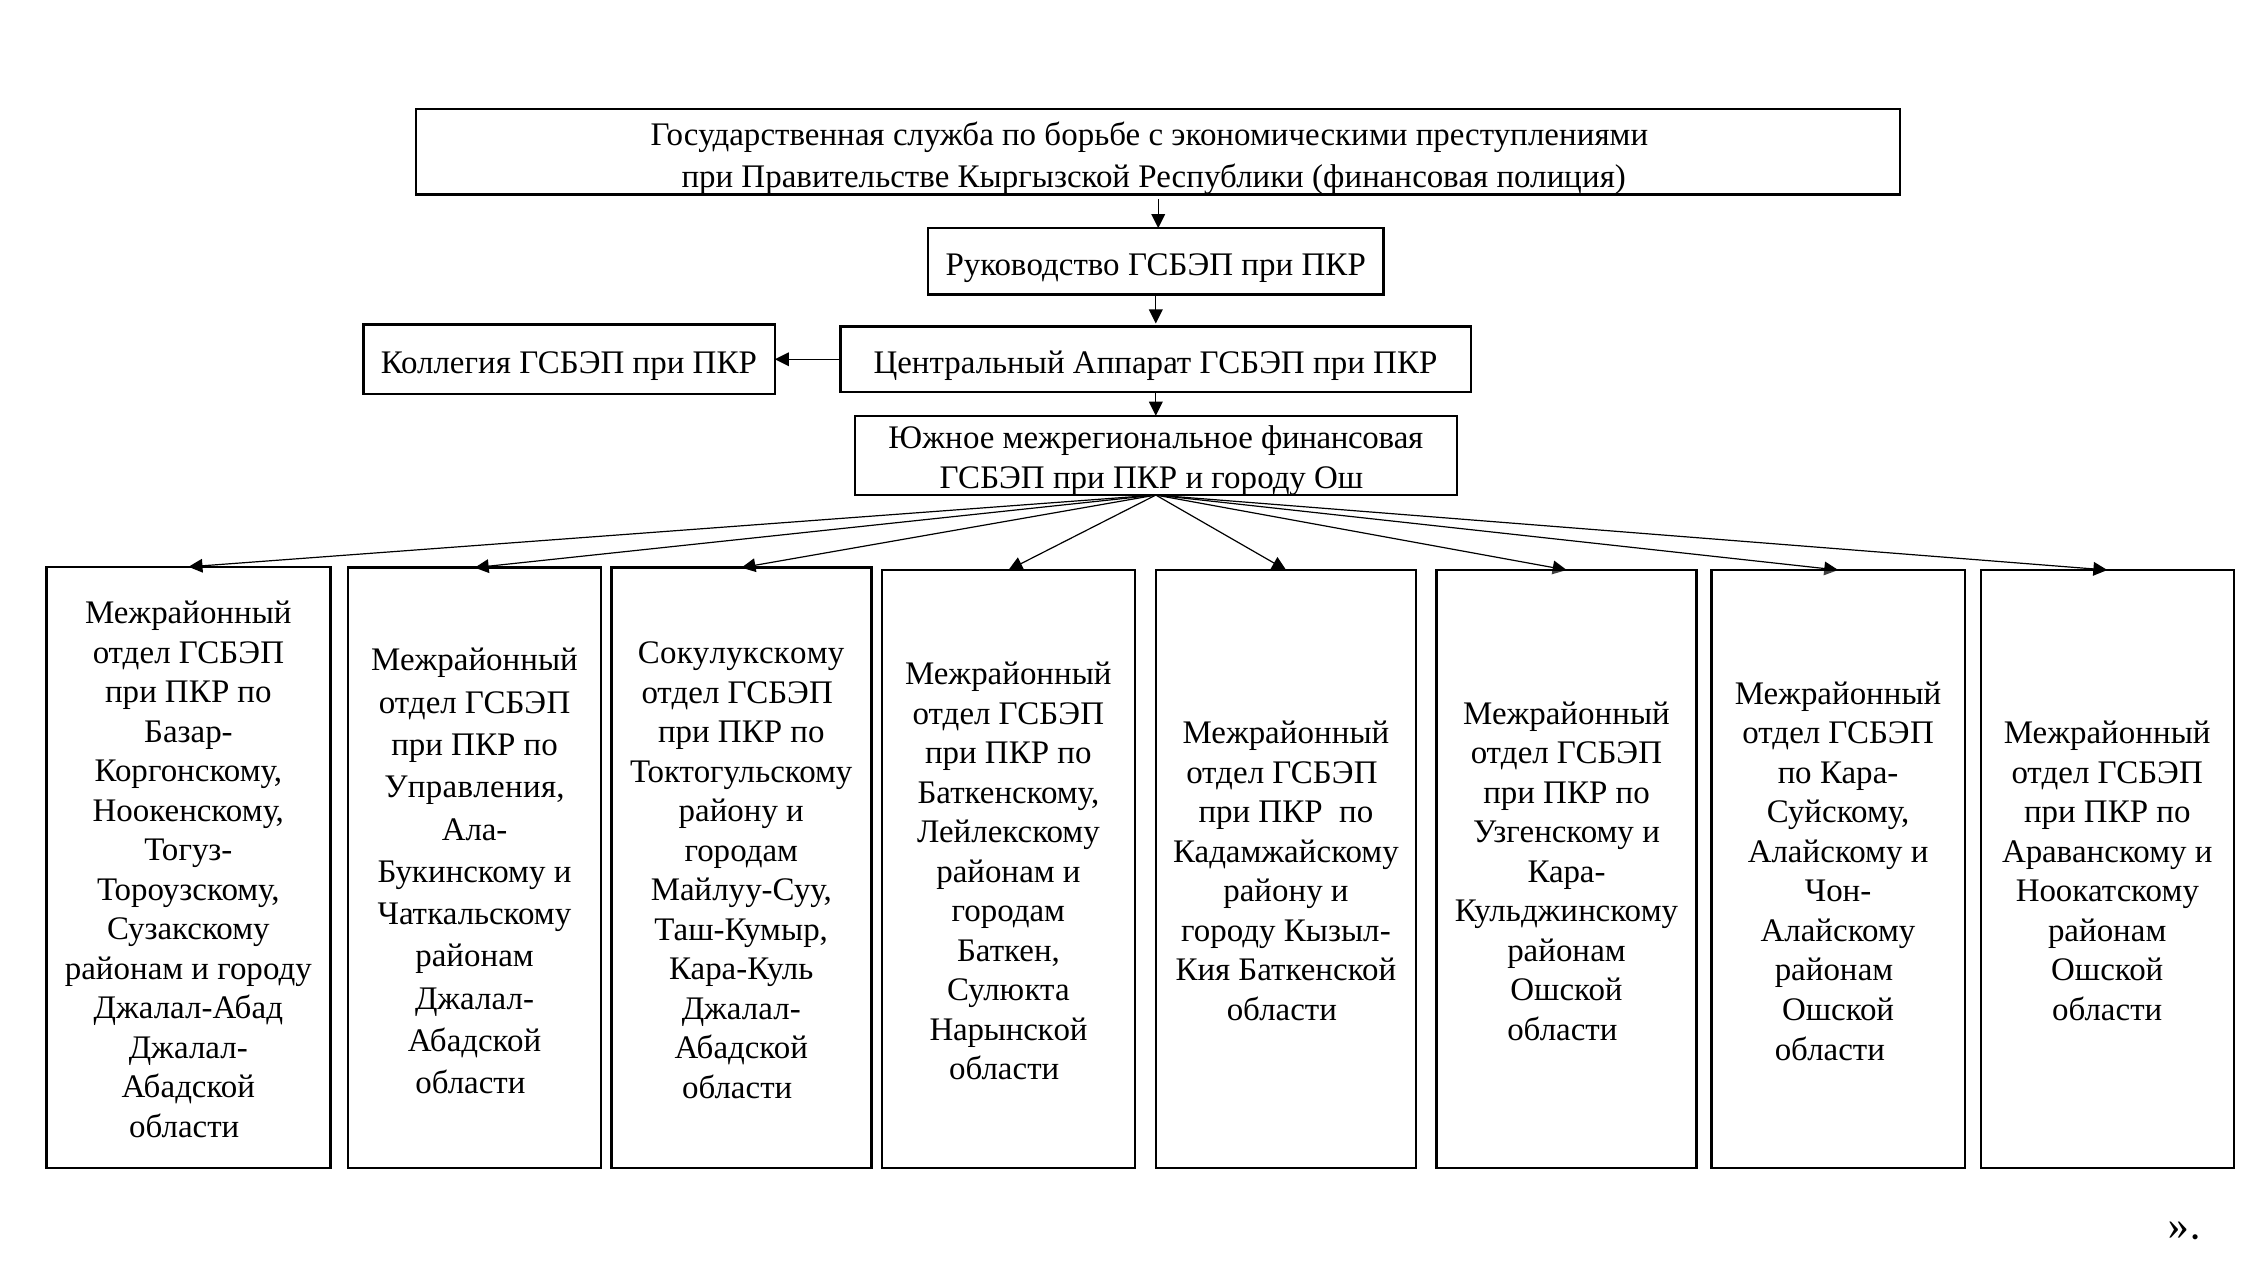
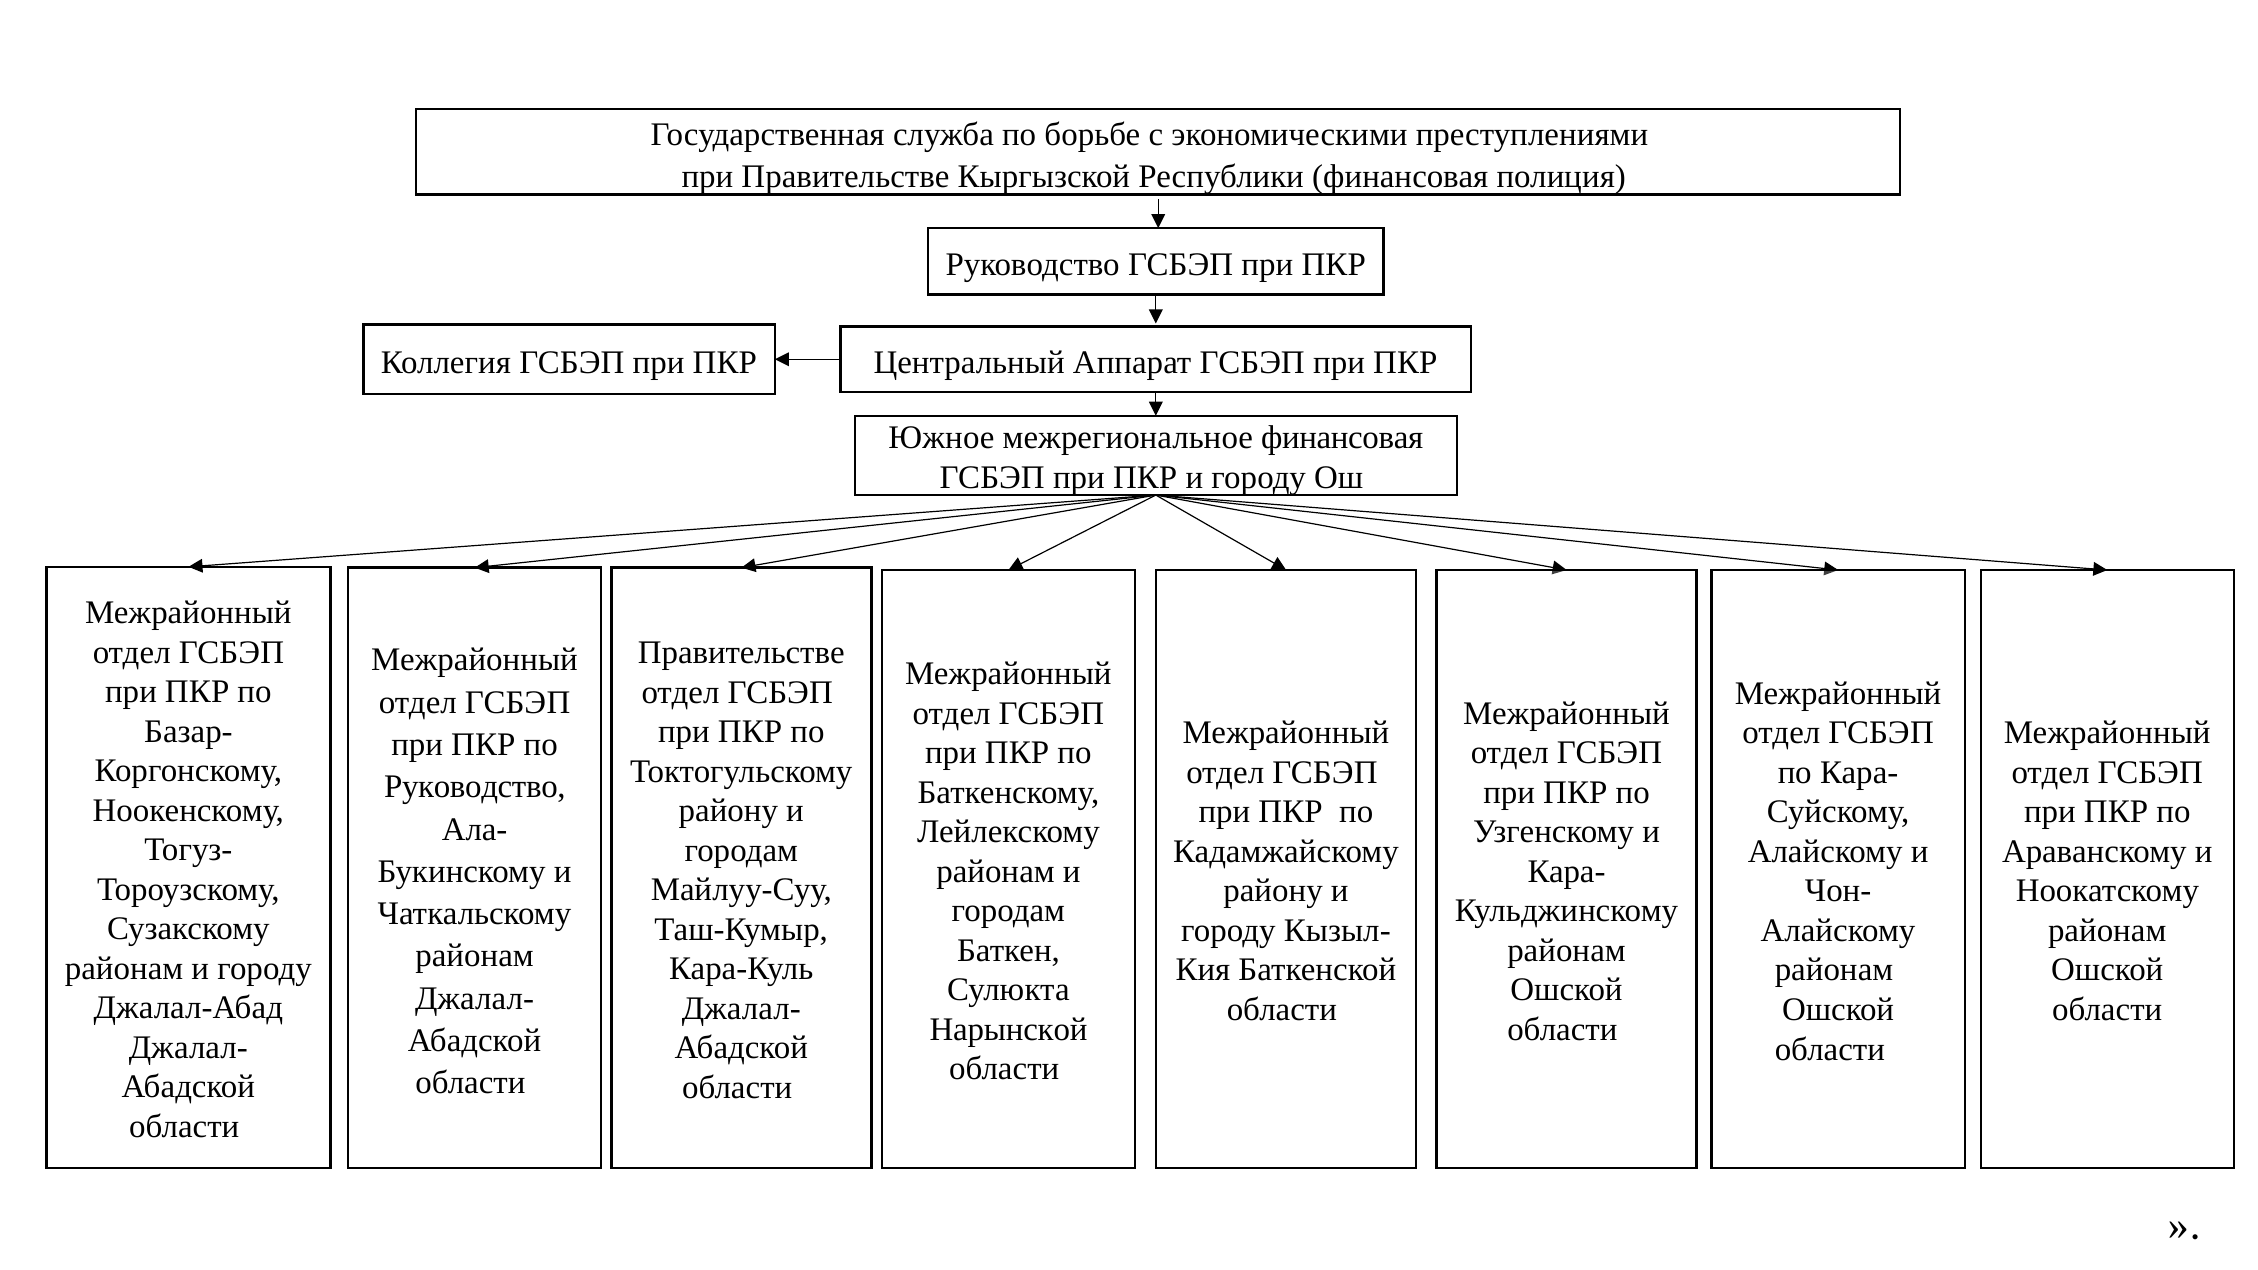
Сокулукскому at (741, 653): Сокулукскому -> Правительстве
Управления at (475, 787): Управления -> Руководство
